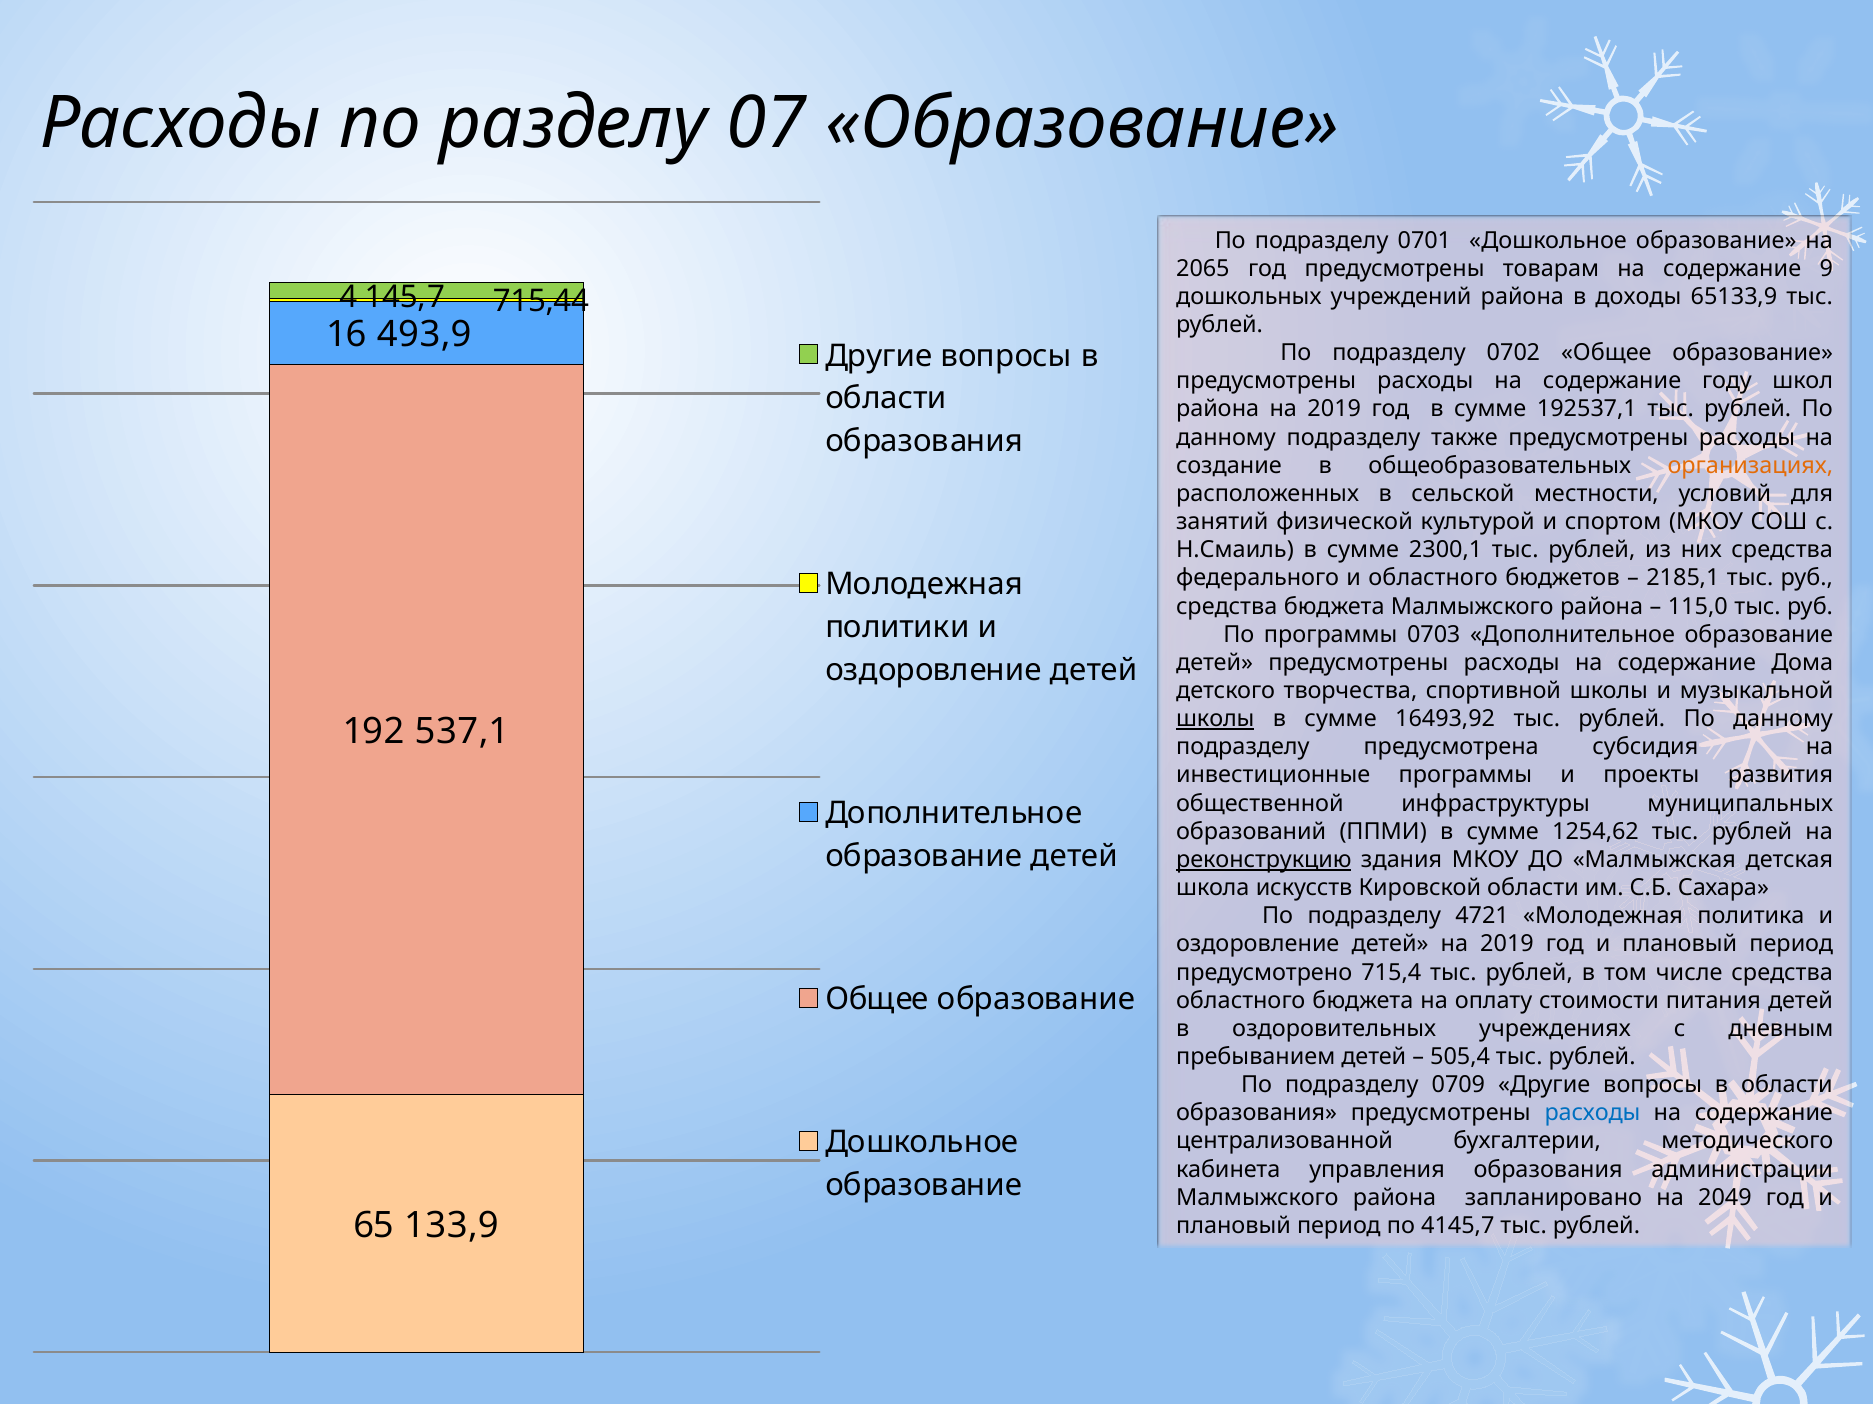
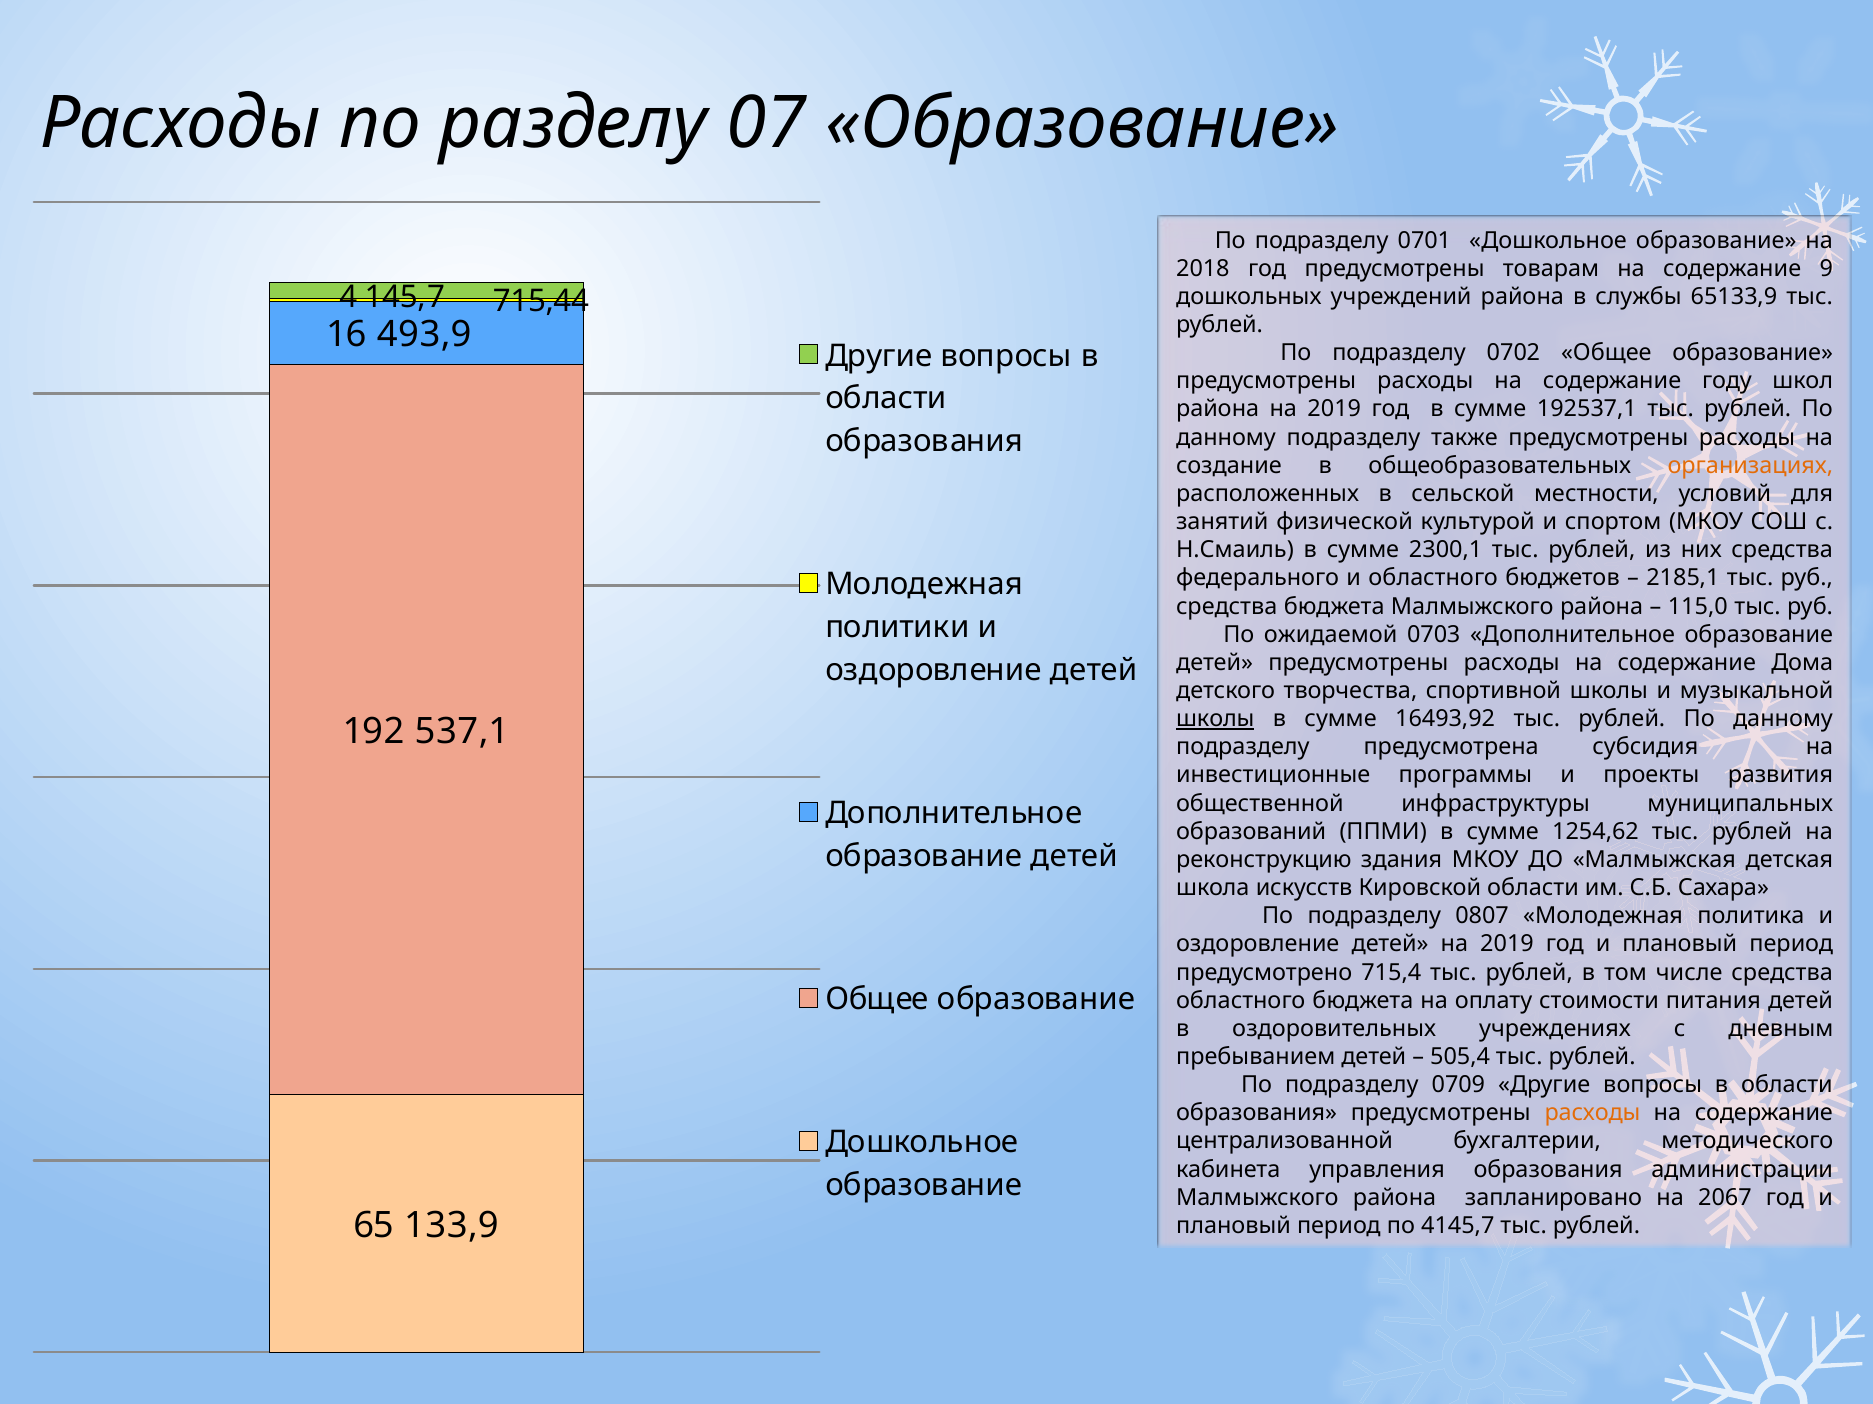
2065: 2065 -> 2018
доходы: доходы -> службы
По программы: программы -> ожидаемой
реконструкцию underline: present -> none
4721: 4721 -> 0807
расходы at (1593, 1114) colour: blue -> orange
2049: 2049 -> 2067
